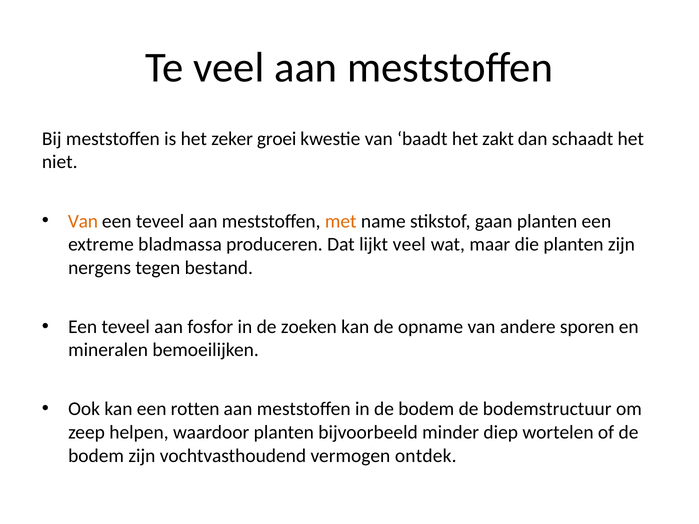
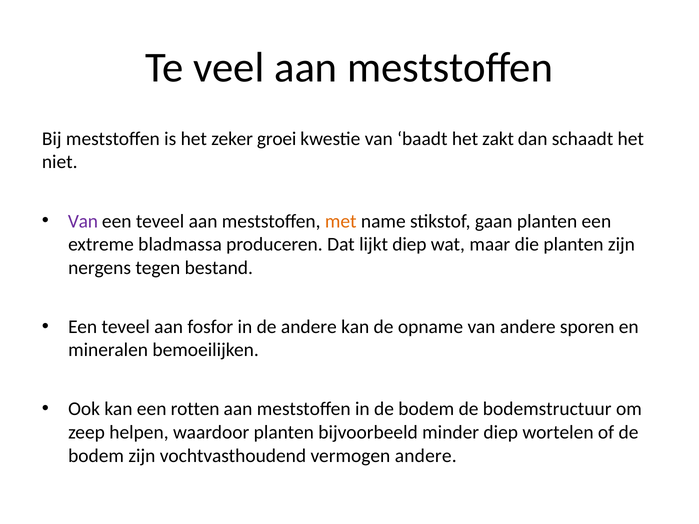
Van at (83, 221) colour: orange -> purple
lijkt veel: veel -> diep
de zoeken: zoeken -> andere
vermogen ontdek: ontdek -> andere
